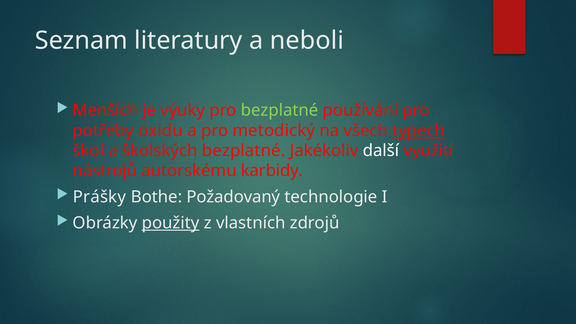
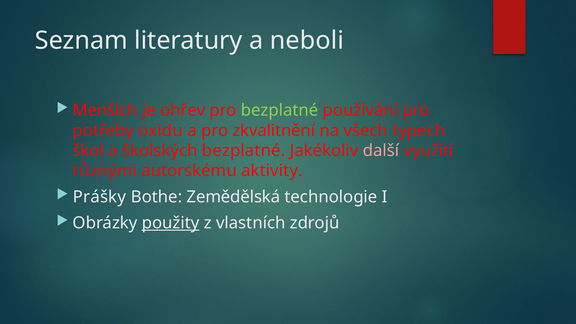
výuky: výuky -> ohřev
metodický: metodický -> zkvalitnění
typech underline: present -> none
další colour: white -> pink
nástrojů: nástrojů -> různými
karbidy: karbidy -> aktivity
Požadovaný: Požadovaný -> Zemědělská
